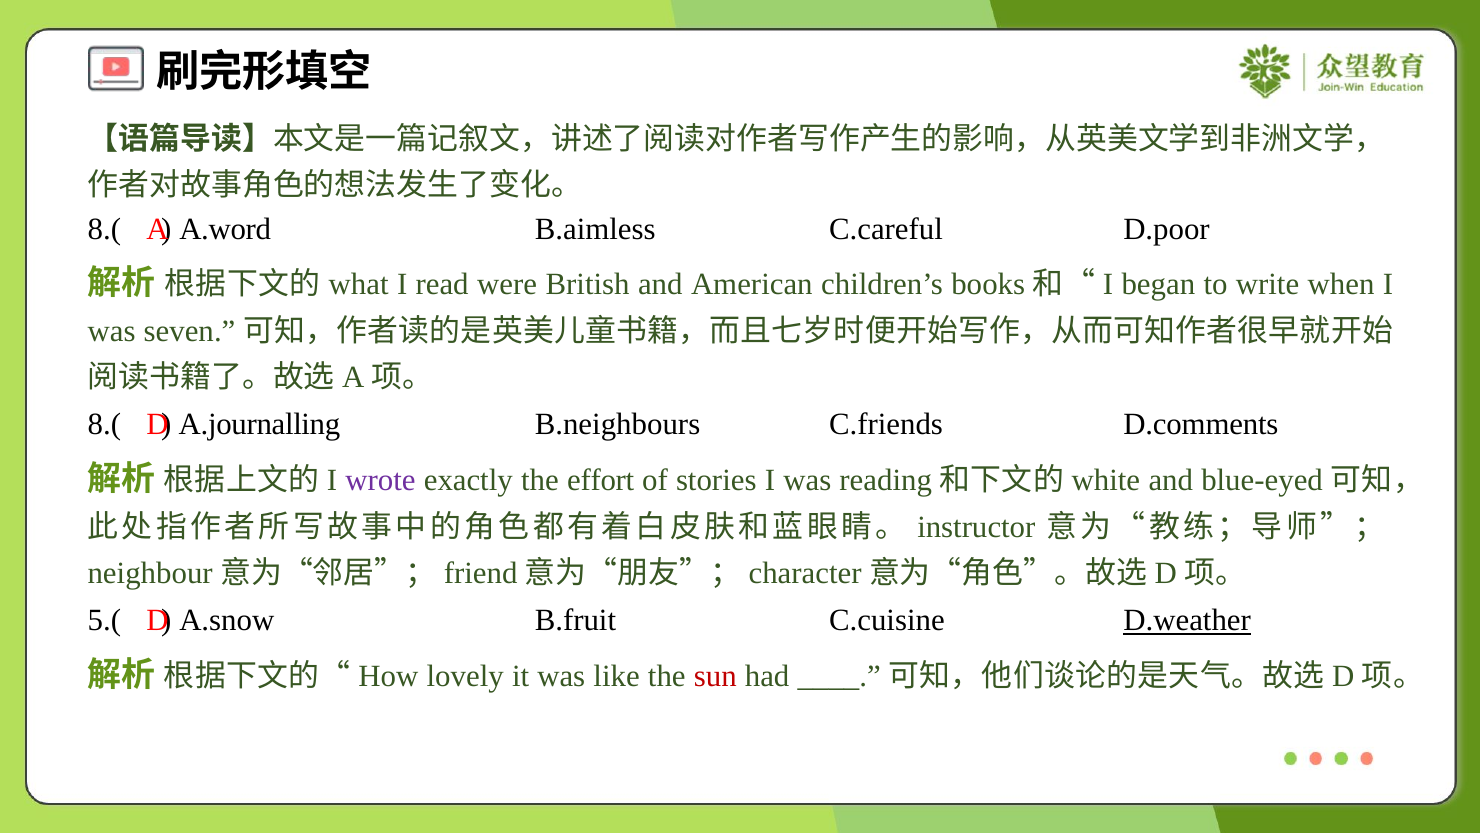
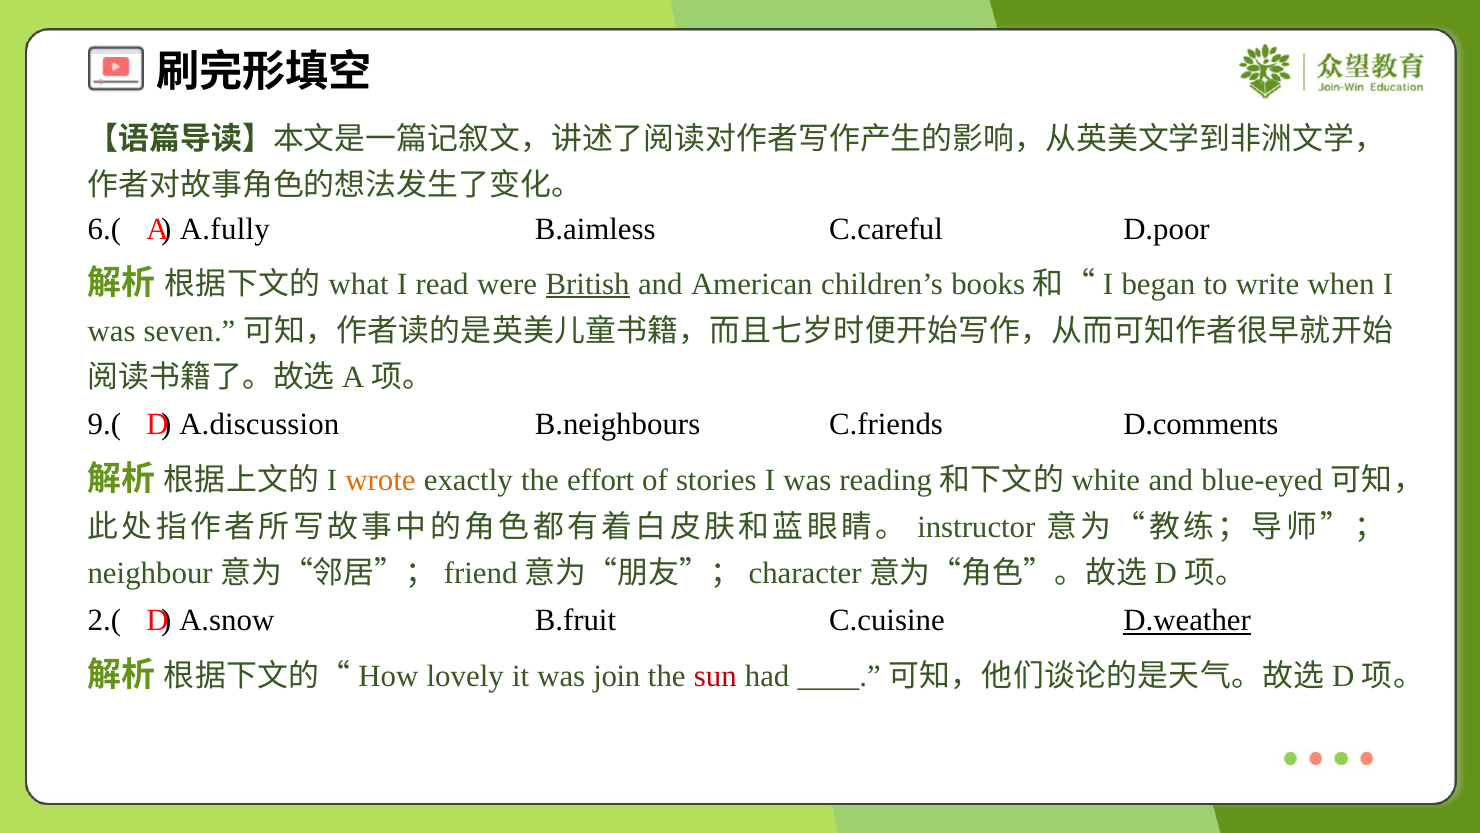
8.( at (104, 229): 8.( -> 6.(
A.word: A.word -> A.fully
British underline: none -> present
8.( at (104, 424): 8.( -> 9.(
A.journalling: A.journalling -> A.discussion
wrote colour: purple -> orange
5.(: 5.( -> 2.(
like: like -> join
